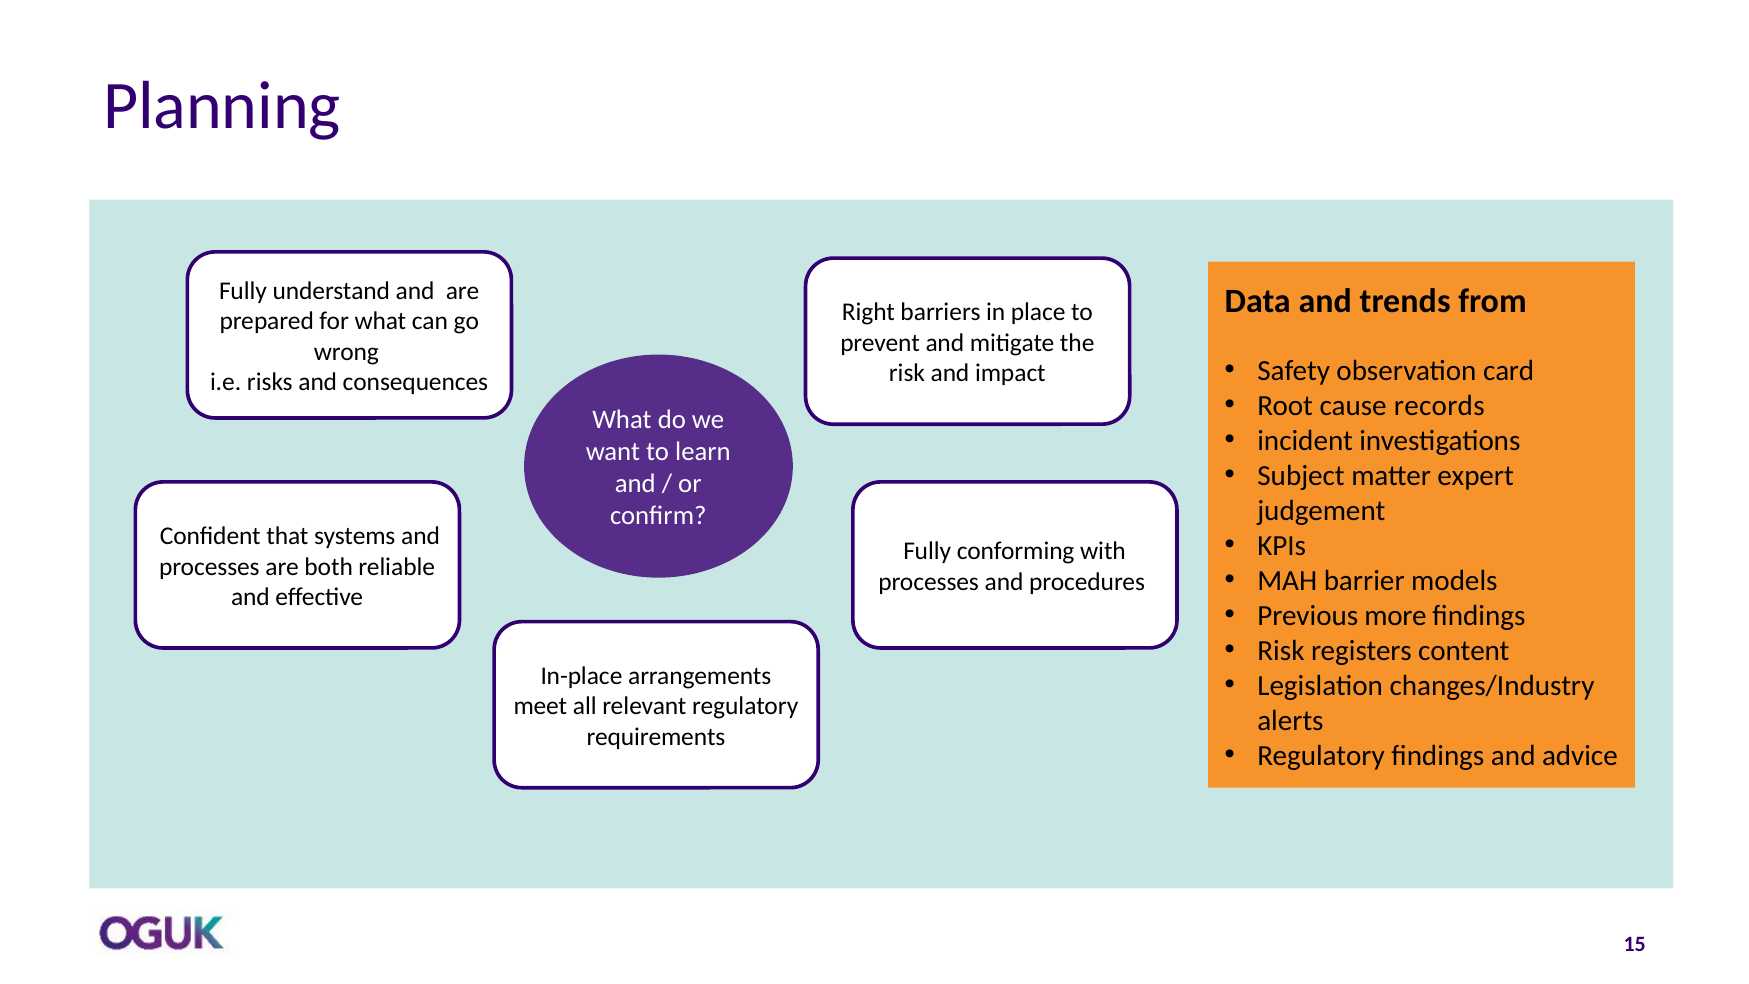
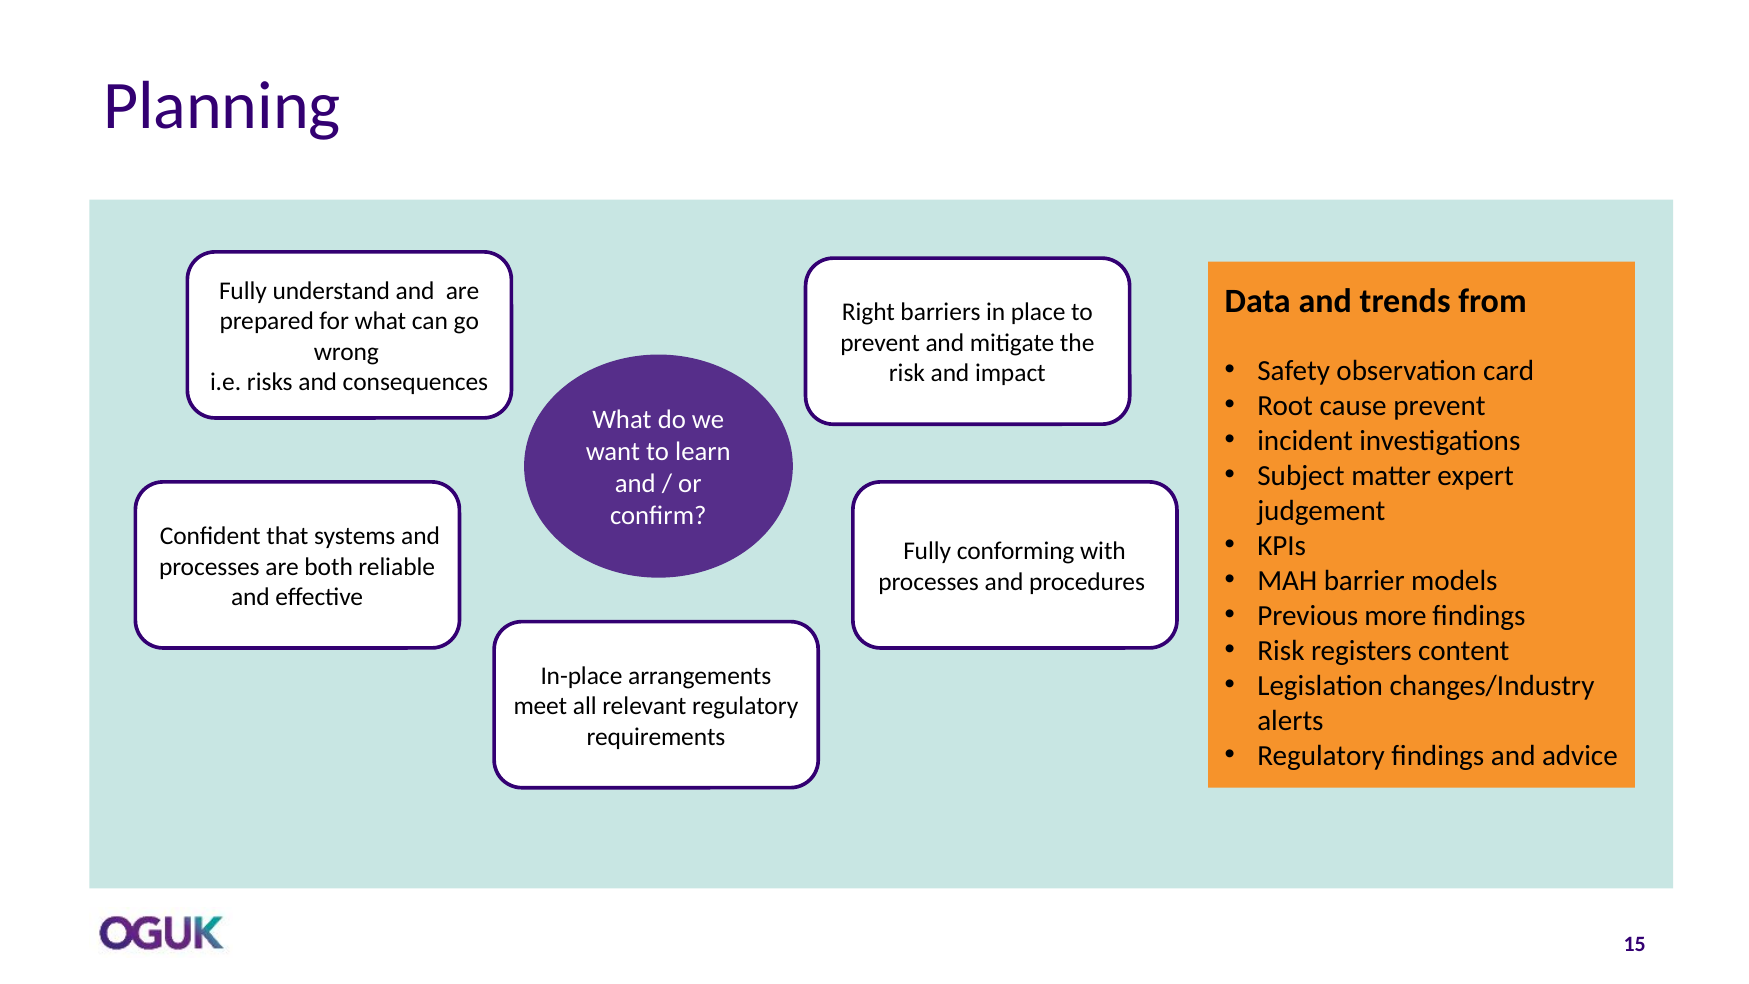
cause records: records -> prevent
